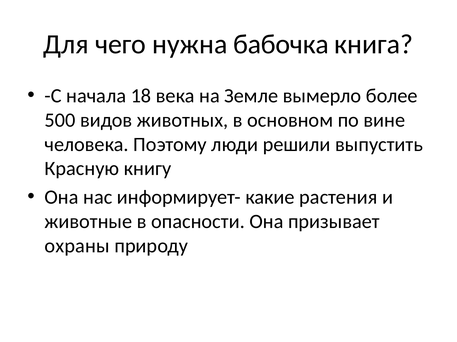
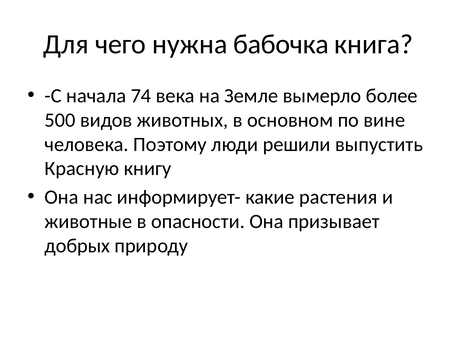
18: 18 -> 74
охраны: охраны -> добрых
